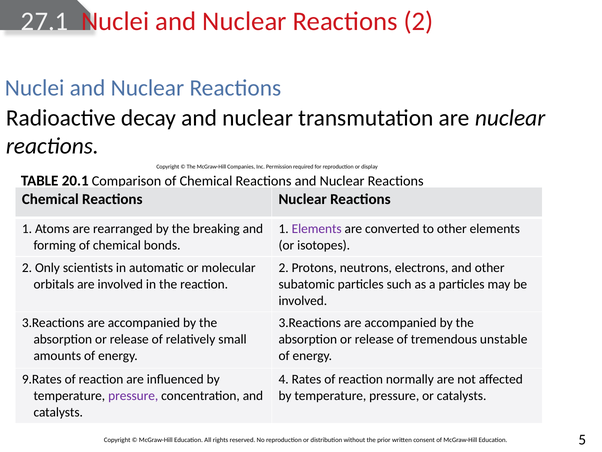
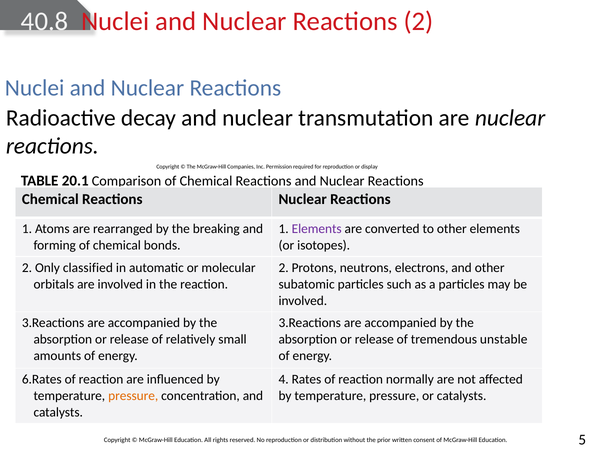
27.1: 27.1 -> 40.8
scientists: scientists -> classified
9.Rates: 9.Rates -> 6.Rates
pressure at (133, 395) colour: purple -> orange
